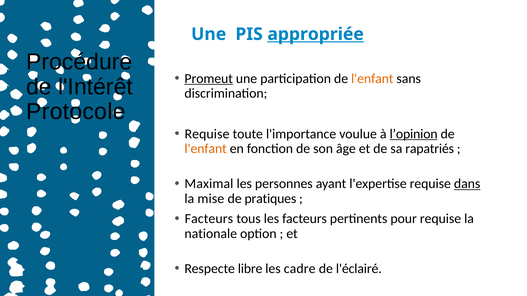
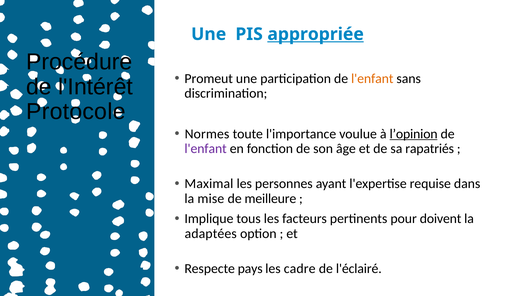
Promeut underline: present -> none
Requise at (207, 134): Requise -> Normes
l'enfant at (206, 149) colour: orange -> purple
dans underline: present -> none
pratiques: pratiques -> meilleure
Facteurs at (209, 219): Facteurs -> Implique
pour requise: requise -> doivent
nationale: nationale -> adaptées
libre: libre -> pays
